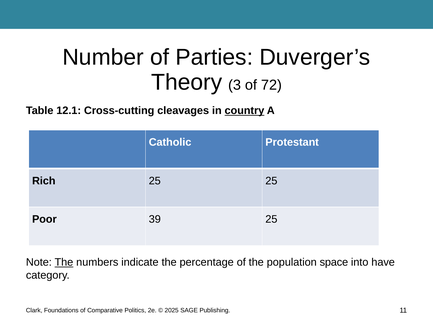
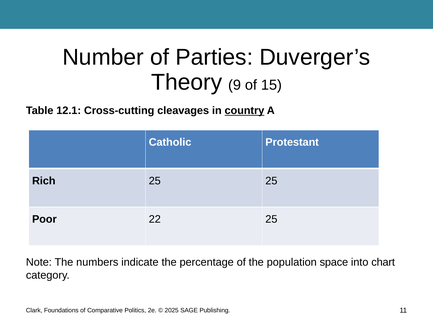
3: 3 -> 9
72: 72 -> 15
39: 39 -> 22
The at (64, 262) underline: present -> none
have: have -> chart
